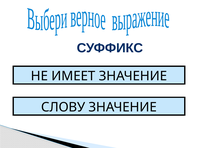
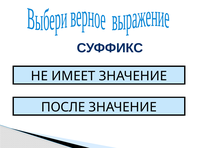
СЛОВУ: СЛОВУ -> ПОСЛЕ
